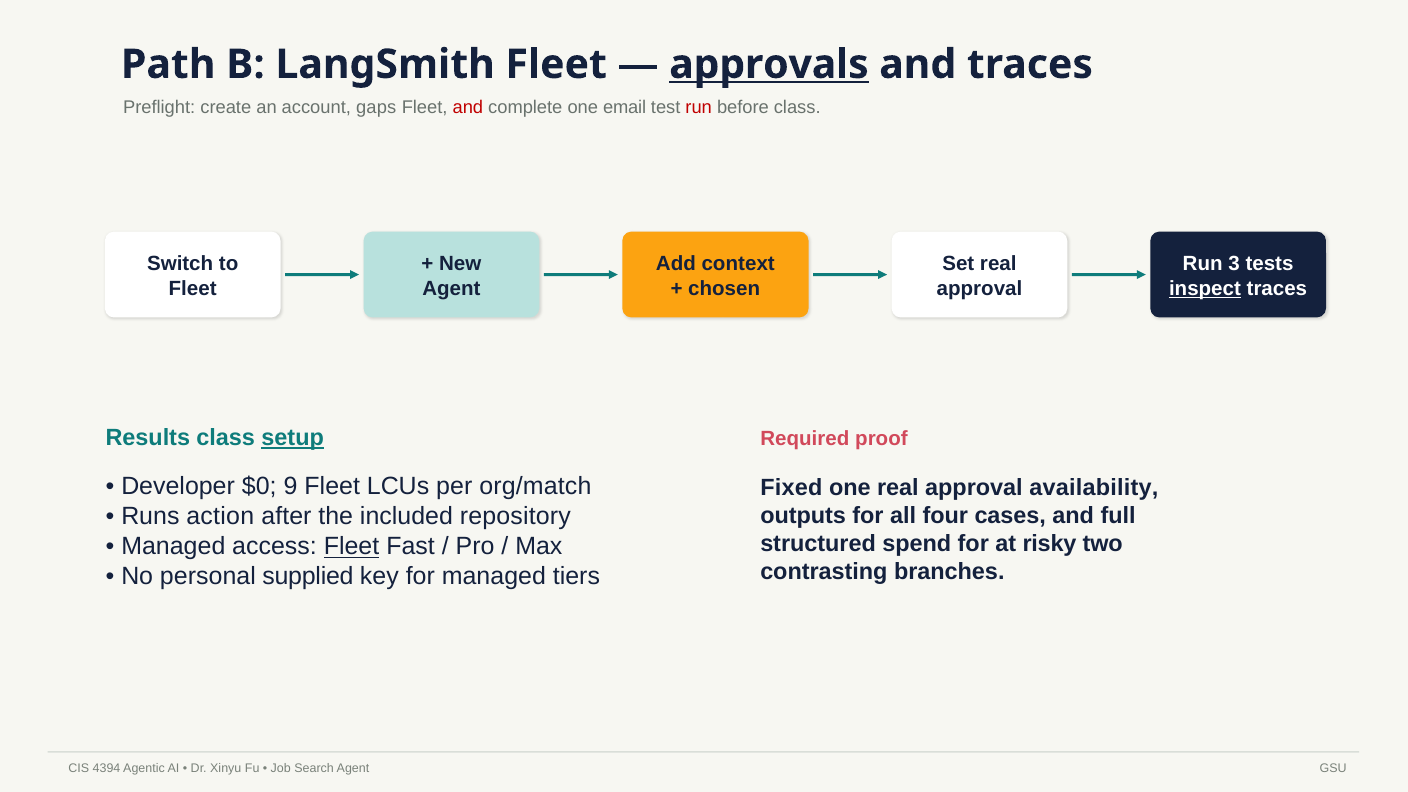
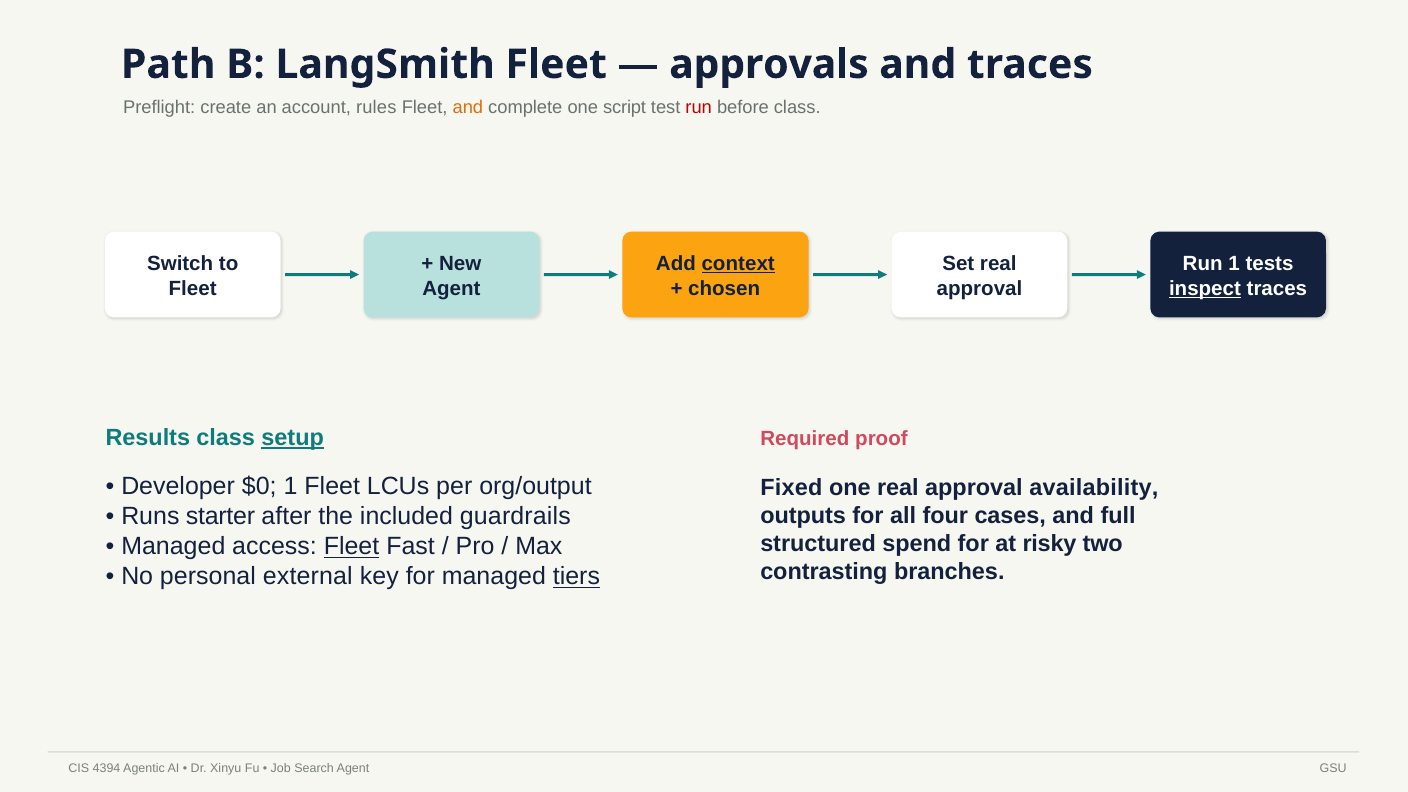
approvals underline: present -> none
gaps: gaps -> rules
and at (468, 107) colour: red -> orange
email: email -> script
context underline: none -> present
Run 3: 3 -> 1
$0 9: 9 -> 1
org/match: org/match -> org/output
action: action -> starter
repository: repository -> guardrails
supplied: supplied -> external
tiers underline: none -> present
